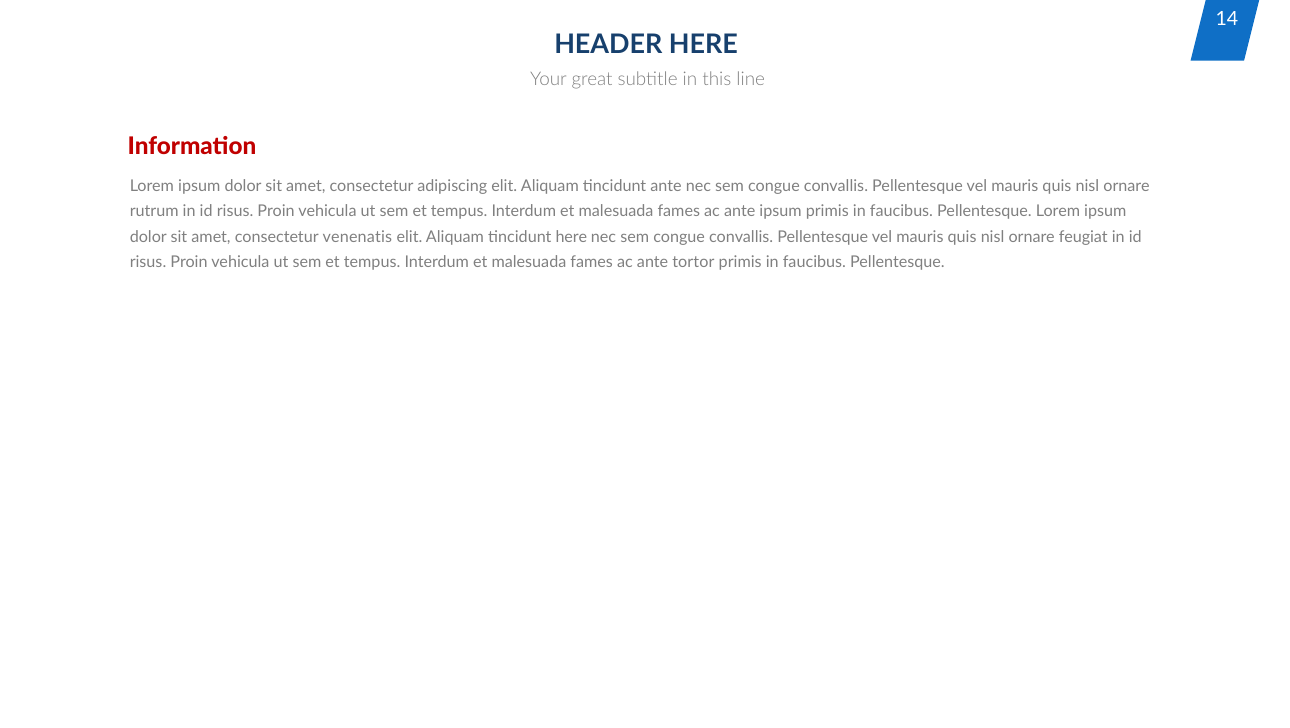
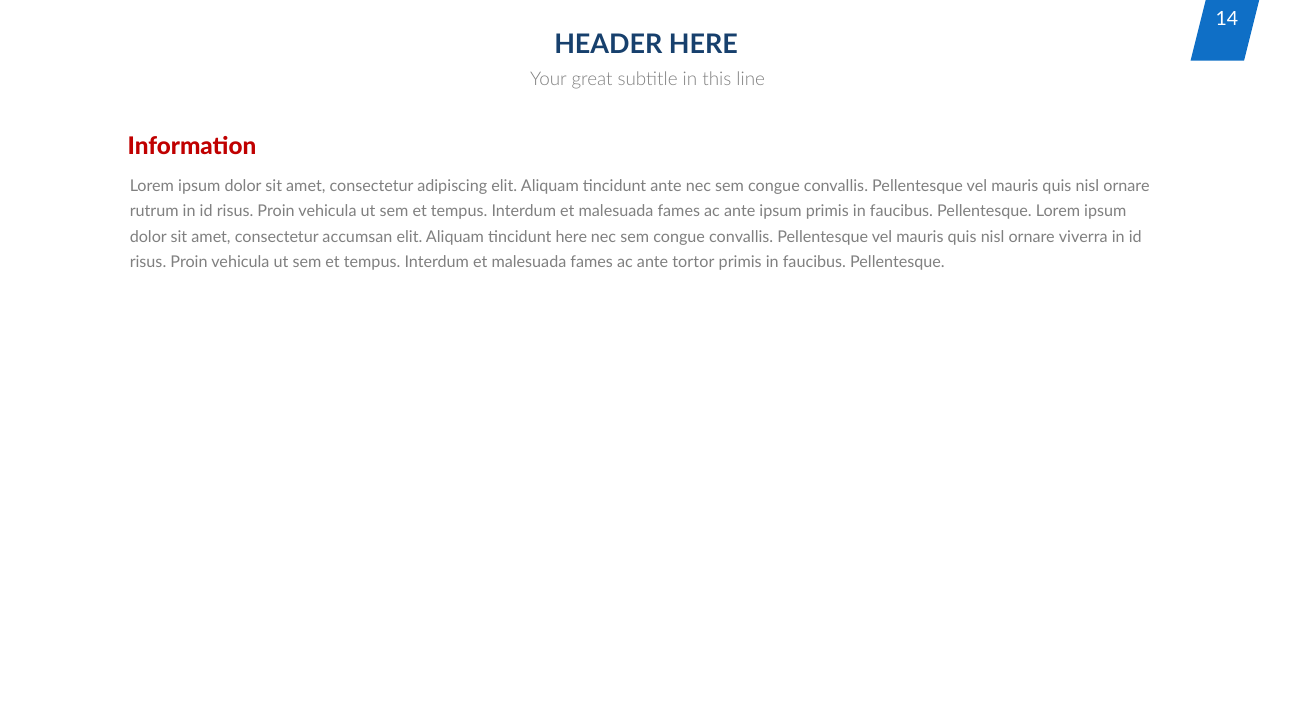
venenatis: venenatis -> accumsan
feugiat: feugiat -> viverra
